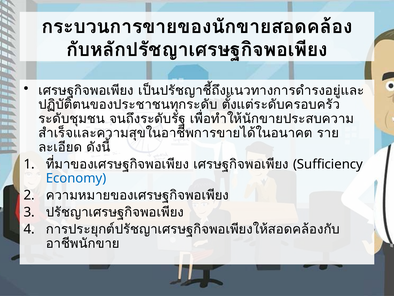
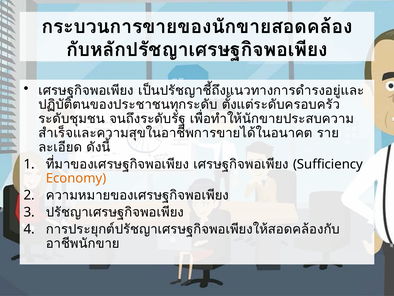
Economy colour: blue -> orange
